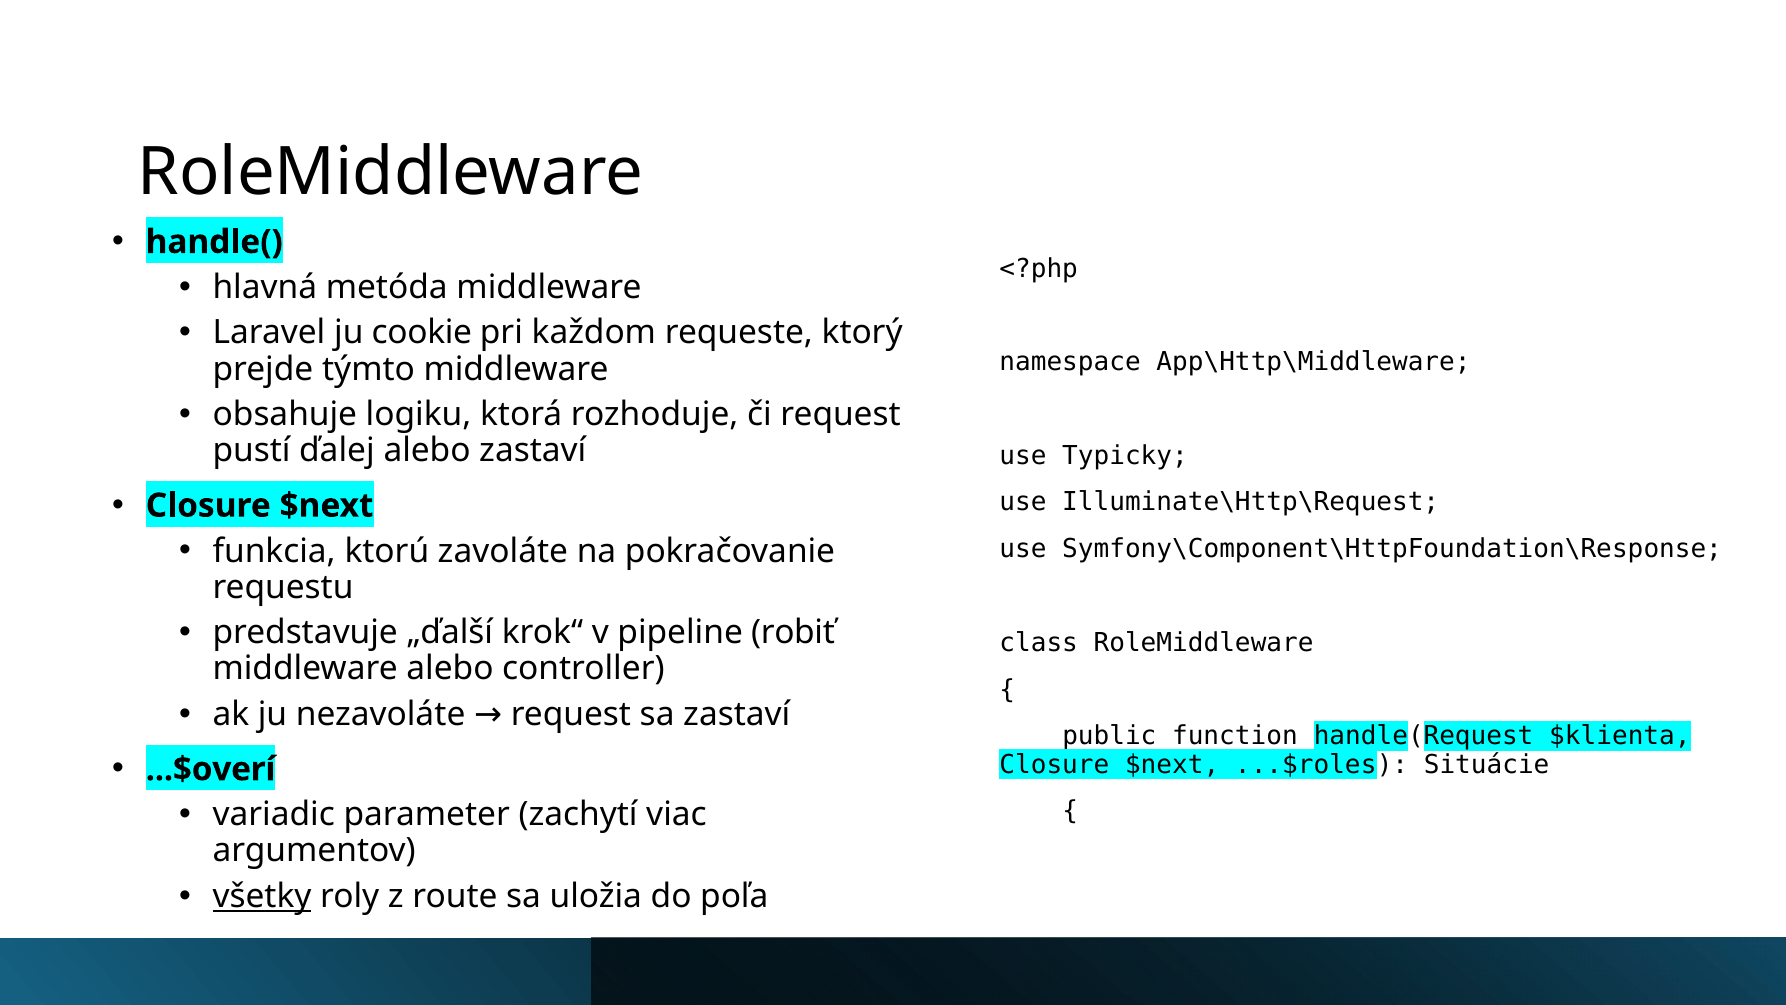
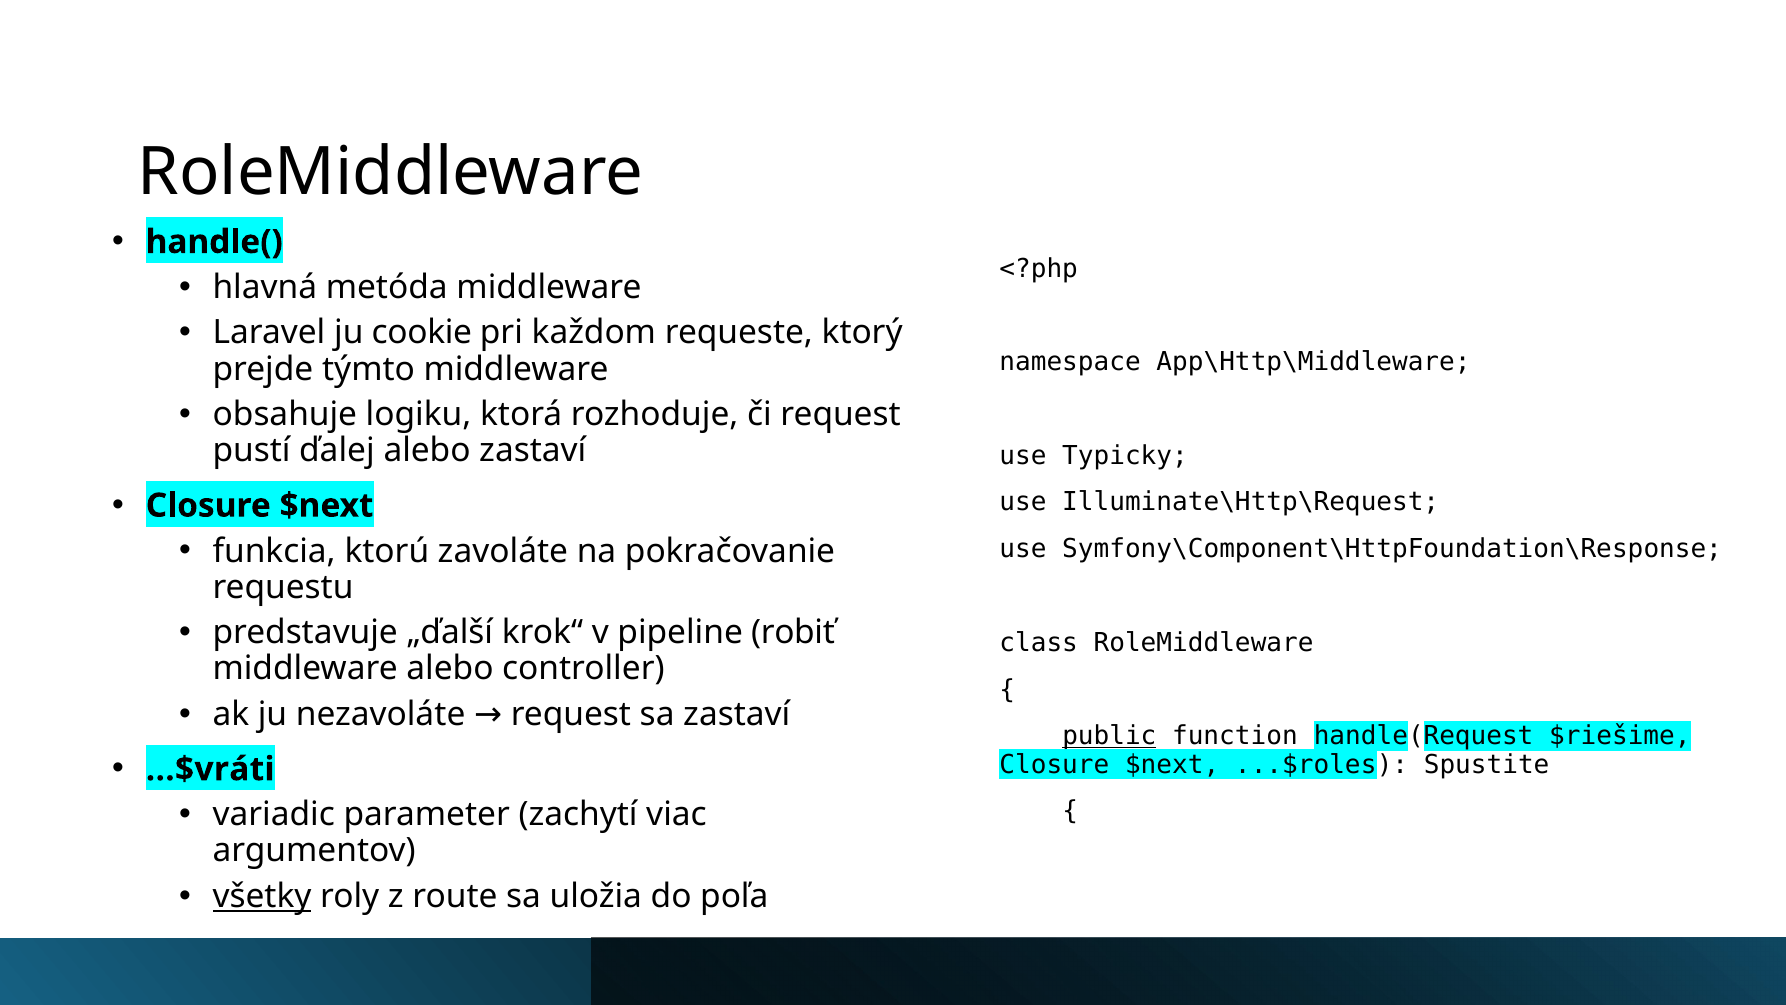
public underline: none -> present
$klienta: $klienta -> $riešime
...$overí: ...$overí -> ...$vráti
Situácie: Situácie -> Spustite
